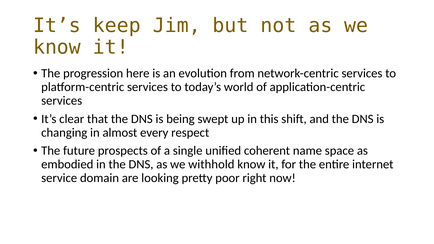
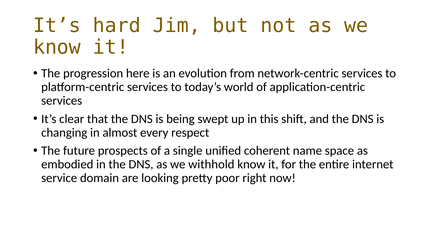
keep: keep -> hard
